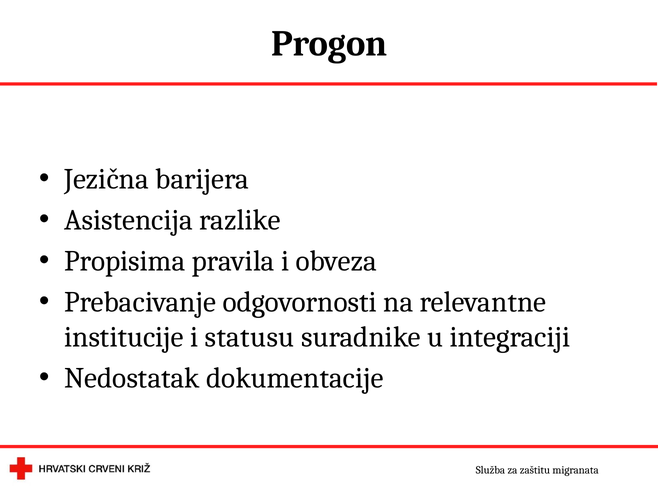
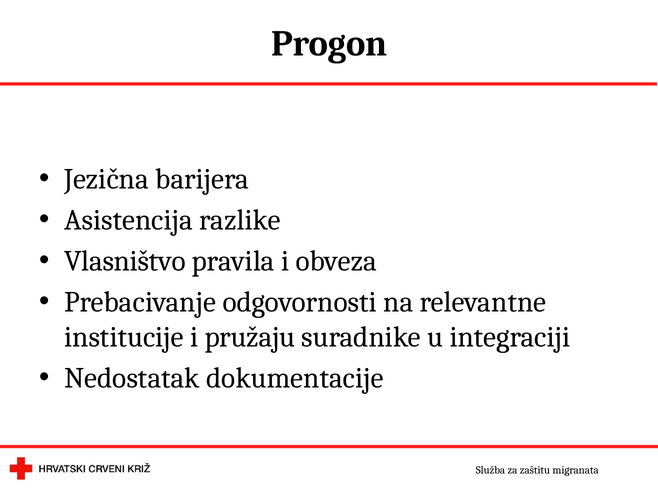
Propisima: Propisima -> Vlasništvo
statusu: statusu -> pružaju
